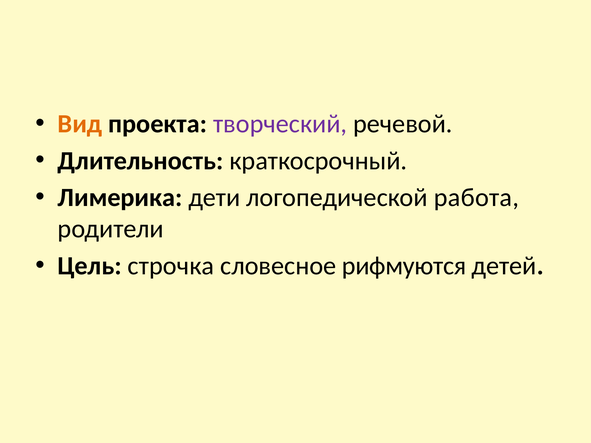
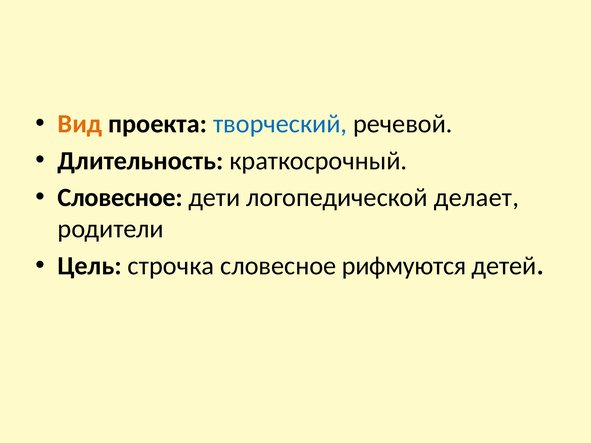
творческий colour: purple -> blue
Лимерика at (120, 198): Лимерика -> Словесное
работа: работа -> делает
